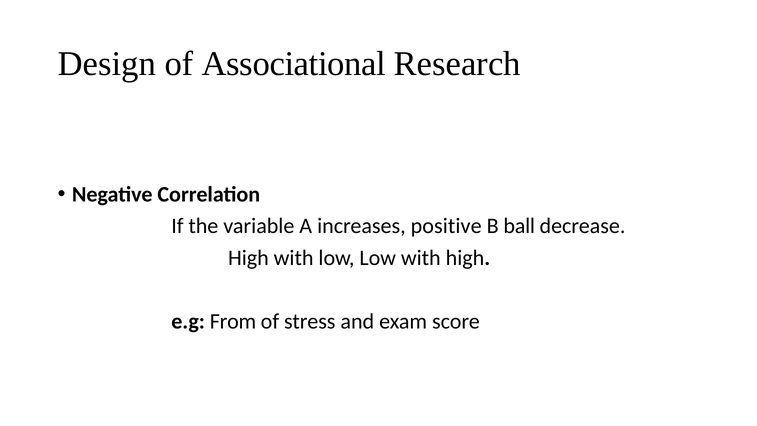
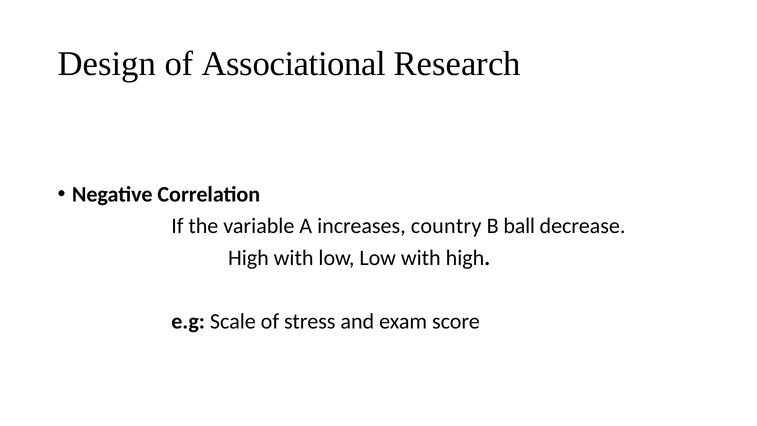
positive: positive -> country
From: From -> Scale
